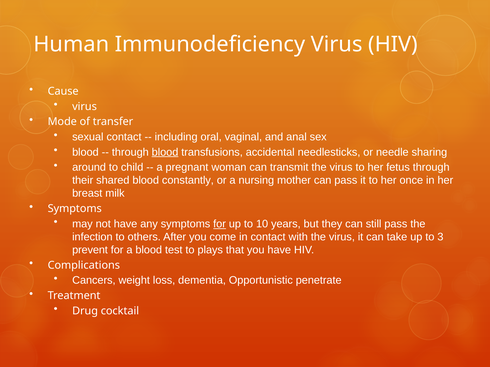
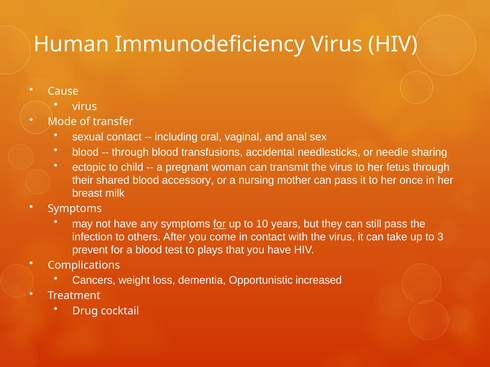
blood at (165, 152) underline: present -> none
around: around -> ectopic
constantly: constantly -> accessory
penetrate: penetrate -> increased
